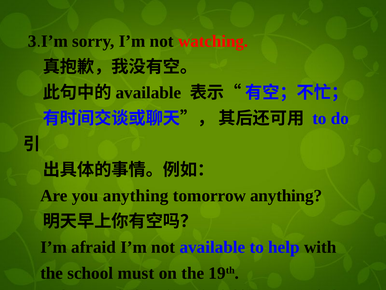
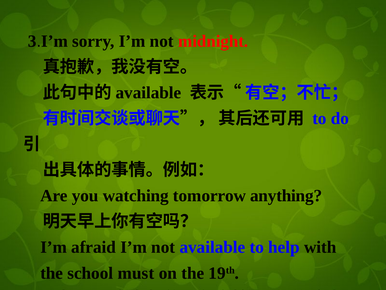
watching: watching -> midnight
you anything: anything -> watching
